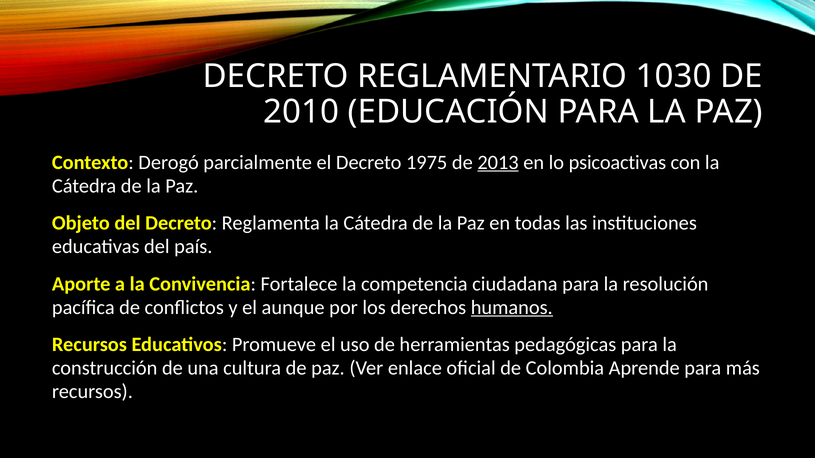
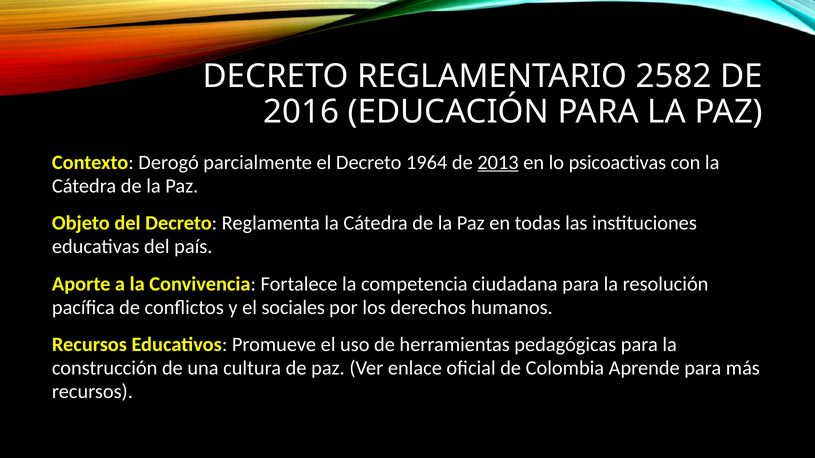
1030: 1030 -> 2582
2010: 2010 -> 2016
1975: 1975 -> 1964
aunque: aunque -> sociales
humanos underline: present -> none
